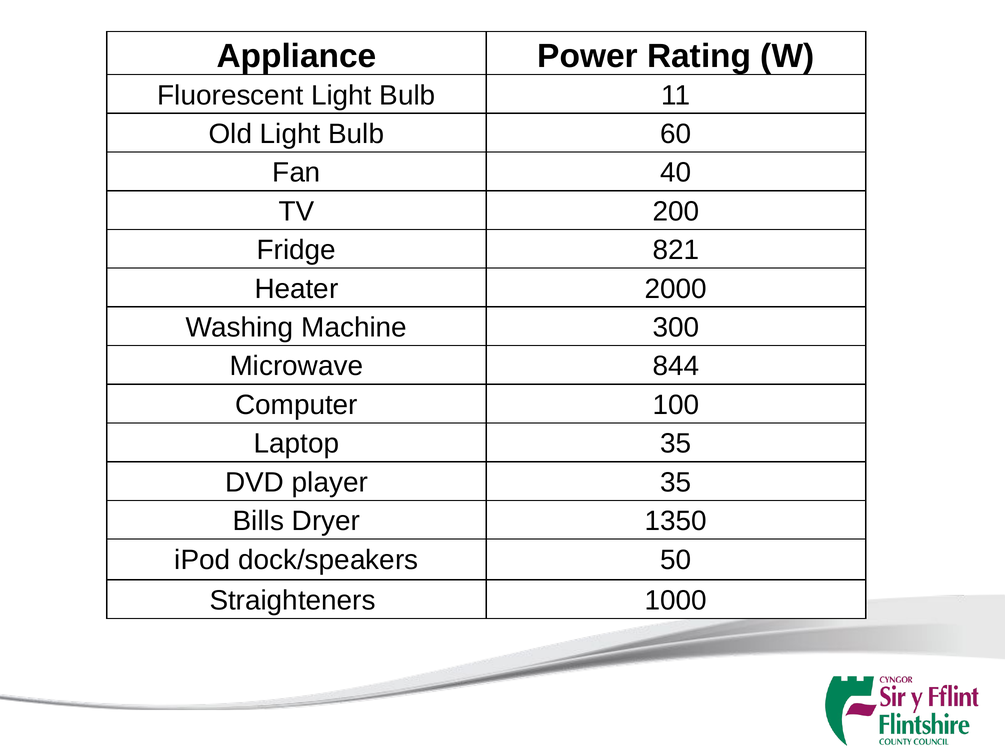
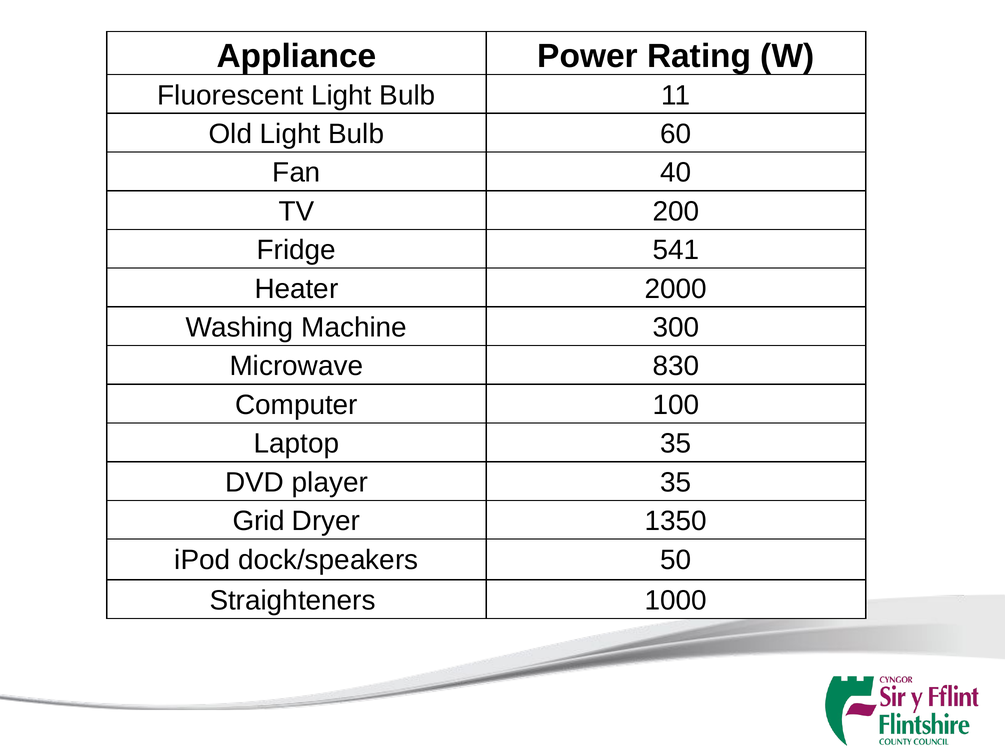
821: 821 -> 541
844: 844 -> 830
Bills: Bills -> Grid
